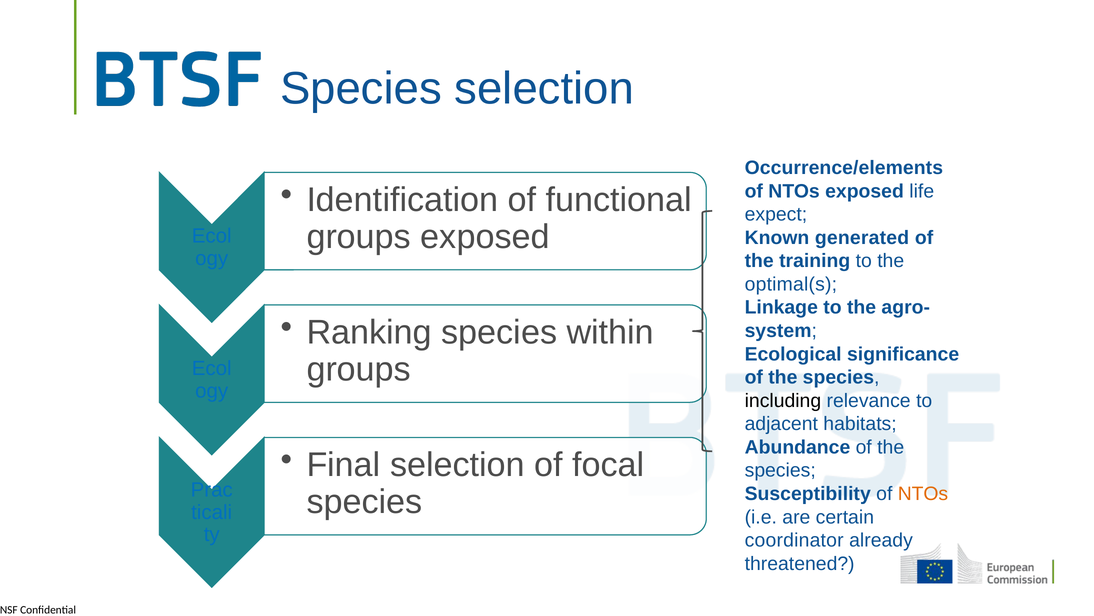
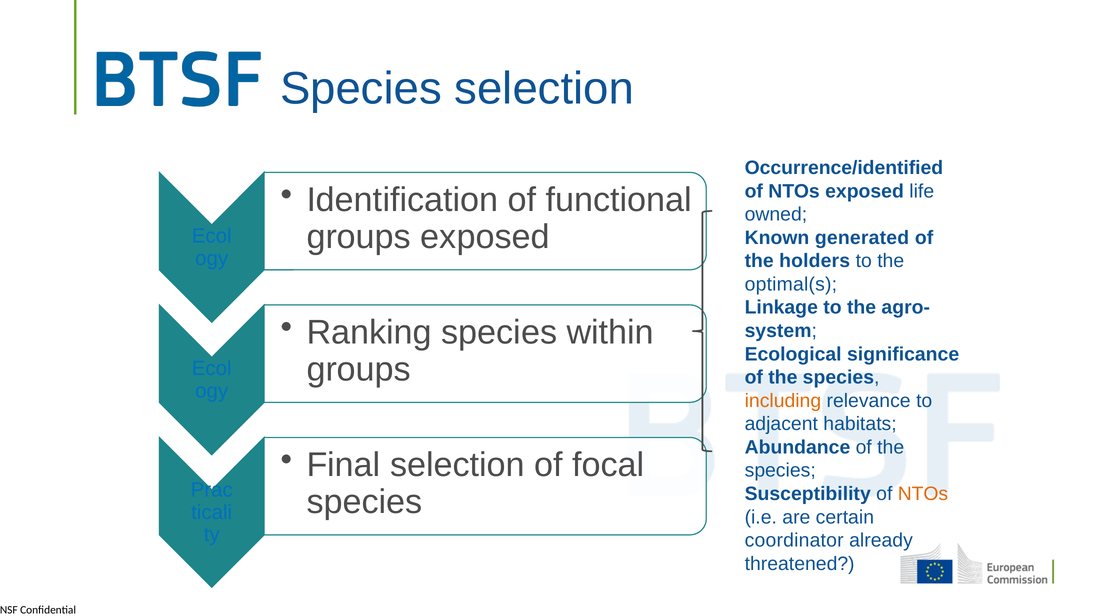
Occurrence/elements: Occurrence/elements -> Occurrence/identified
expect: expect -> owned
training: training -> holders
including colour: black -> orange
